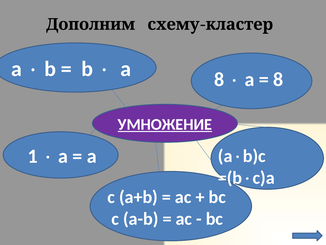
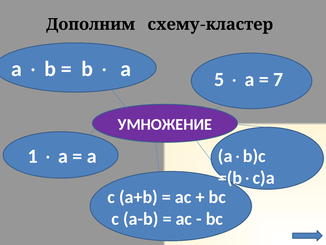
a 8: 8 -> 5
8 at (278, 79): 8 -> 7
УМНОЖЕНИЕ underline: present -> none
